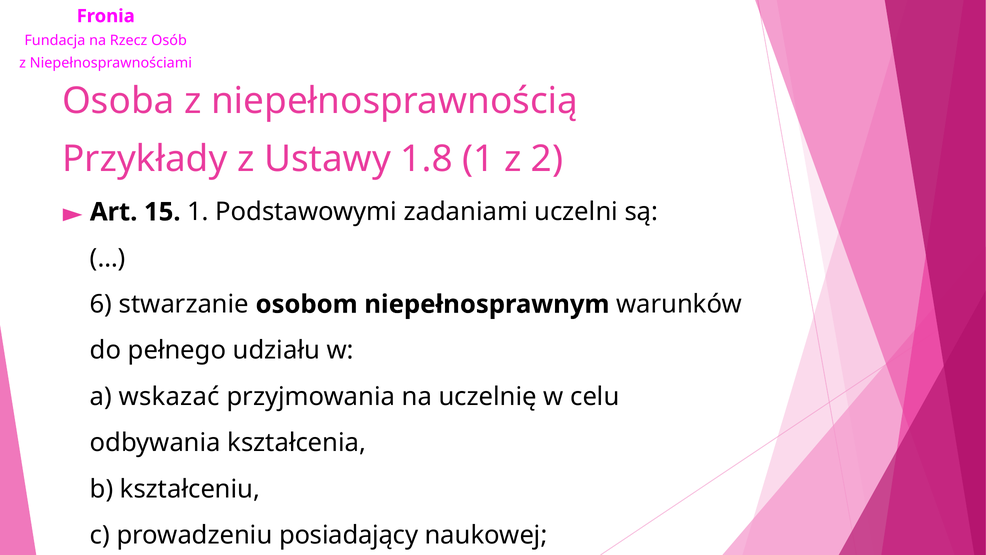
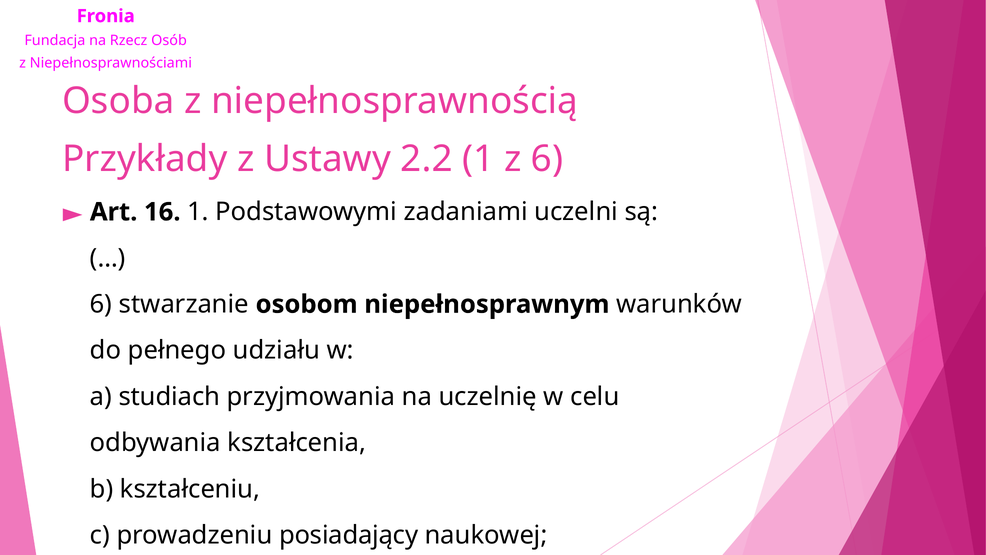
1.8: 1.8 -> 2.2
z 2: 2 -> 6
15: 15 -> 16
wskazać: wskazać -> studiach
